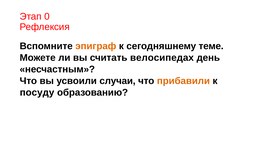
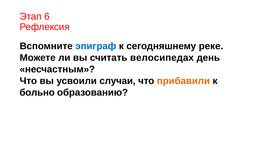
0: 0 -> 6
эпиграф colour: orange -> blue
теме: теме -> реке
посуду: посуду -> больно
